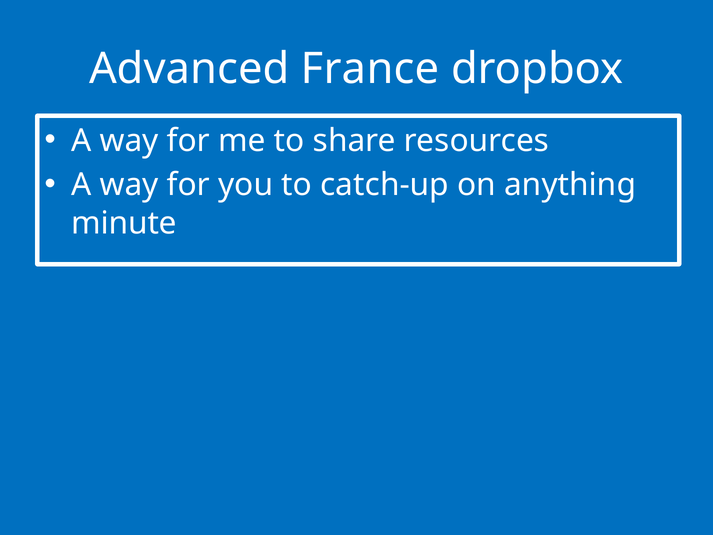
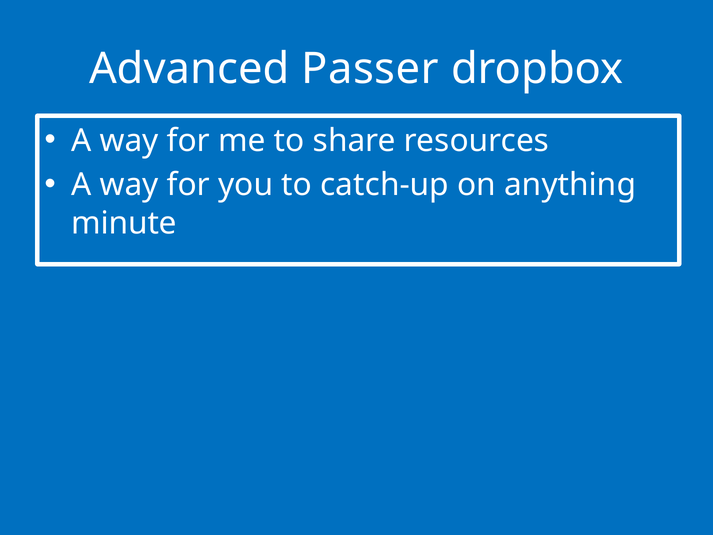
France: France -> Passer
